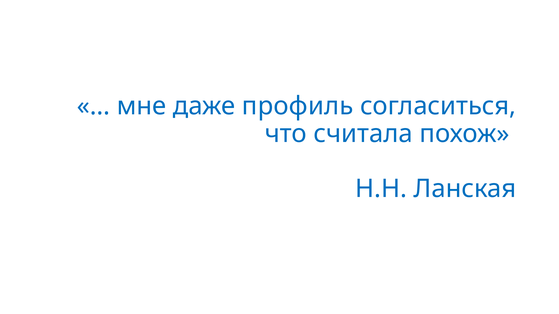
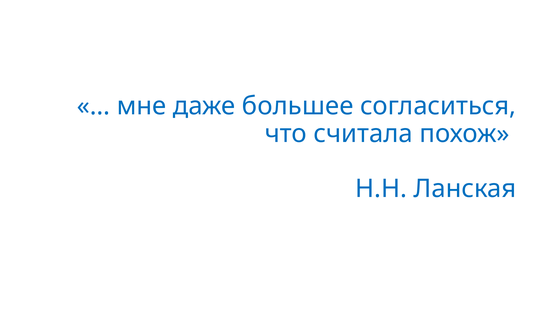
профиль: профиль -> большее
